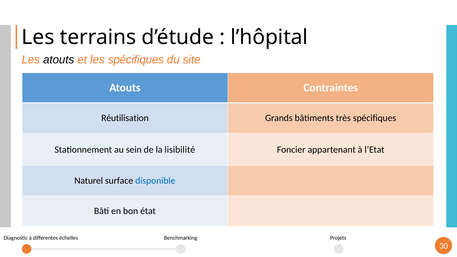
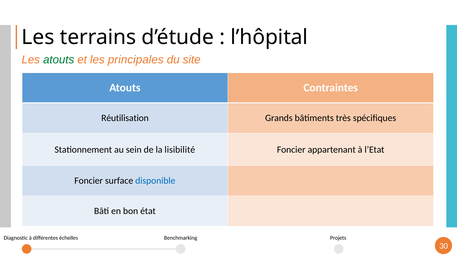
atouts at (59, 60) colour: black -> green
les spécifiques: spécifiques -> principales
Naturel at (89, 181): Naturel -> Foncier
